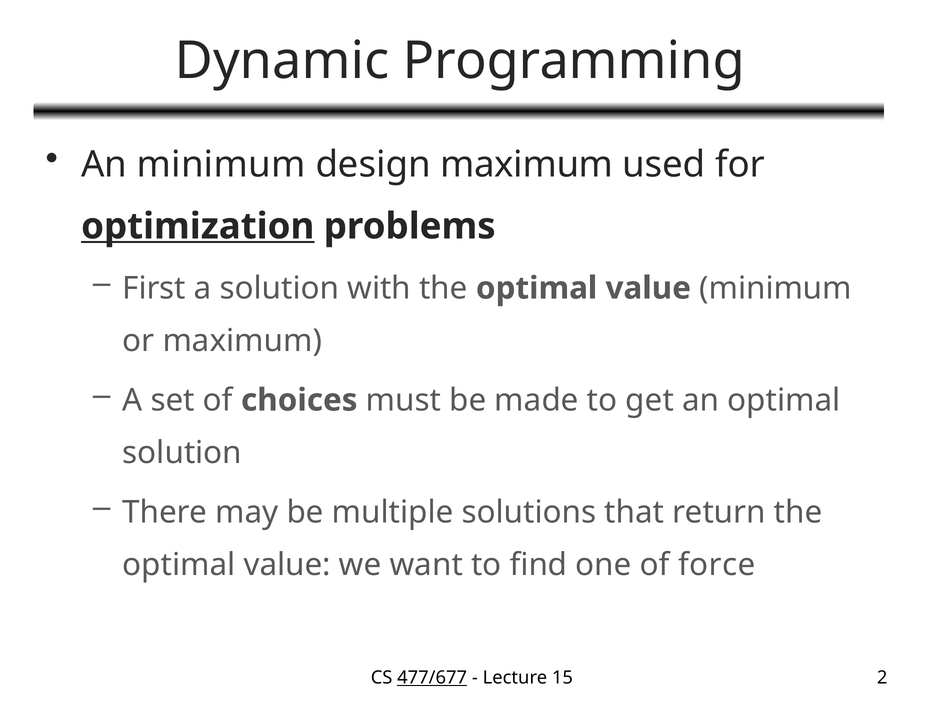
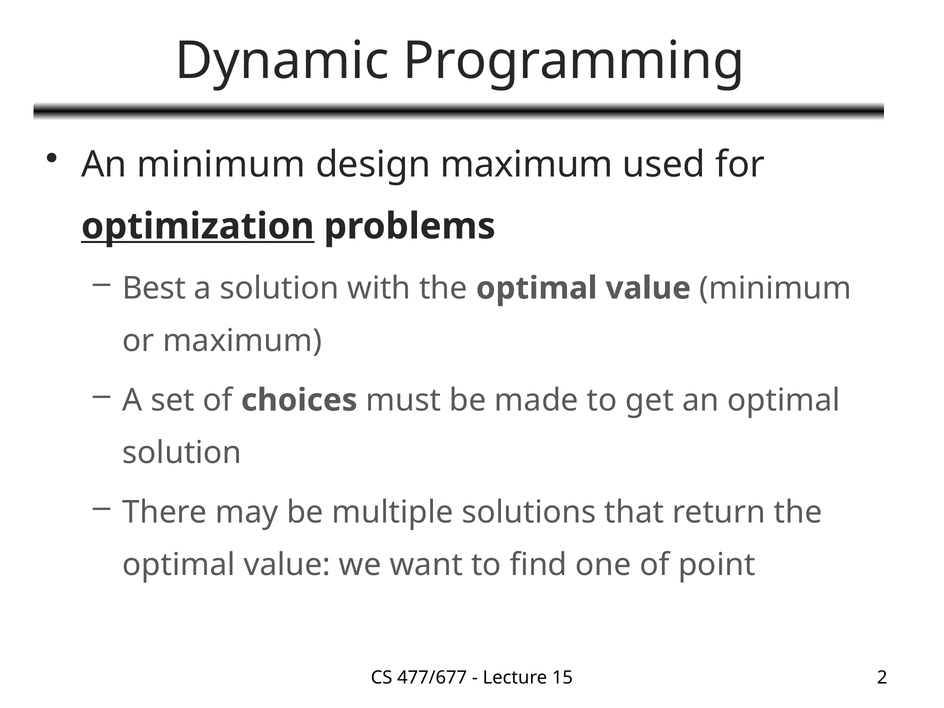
First: First -> Best
force: force -> point
477/677 underline: present -> none
